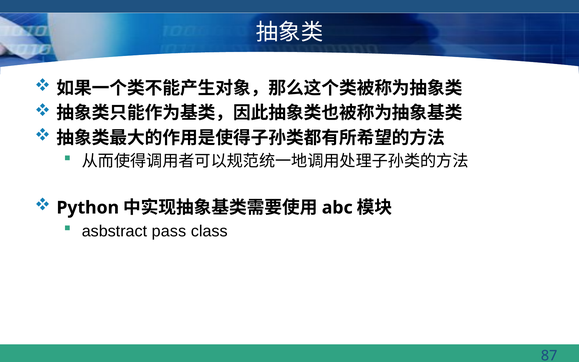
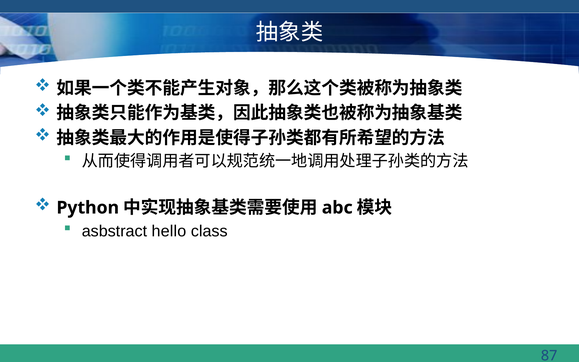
pass: pass -> hello
